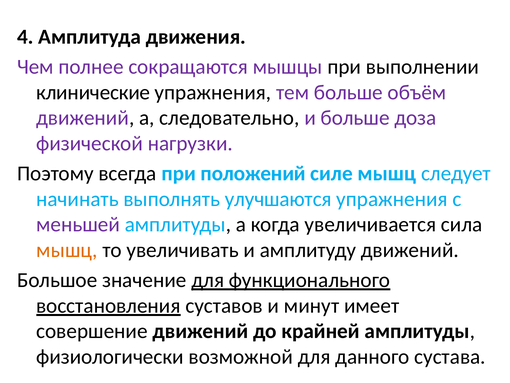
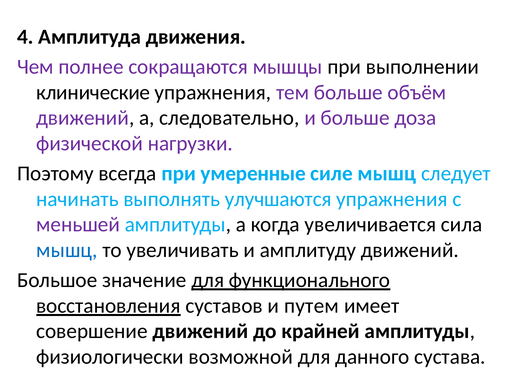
положений: положений -> умеренные
мышц at (67, 250) colour: orange -> blue
минут: минут -> путем
